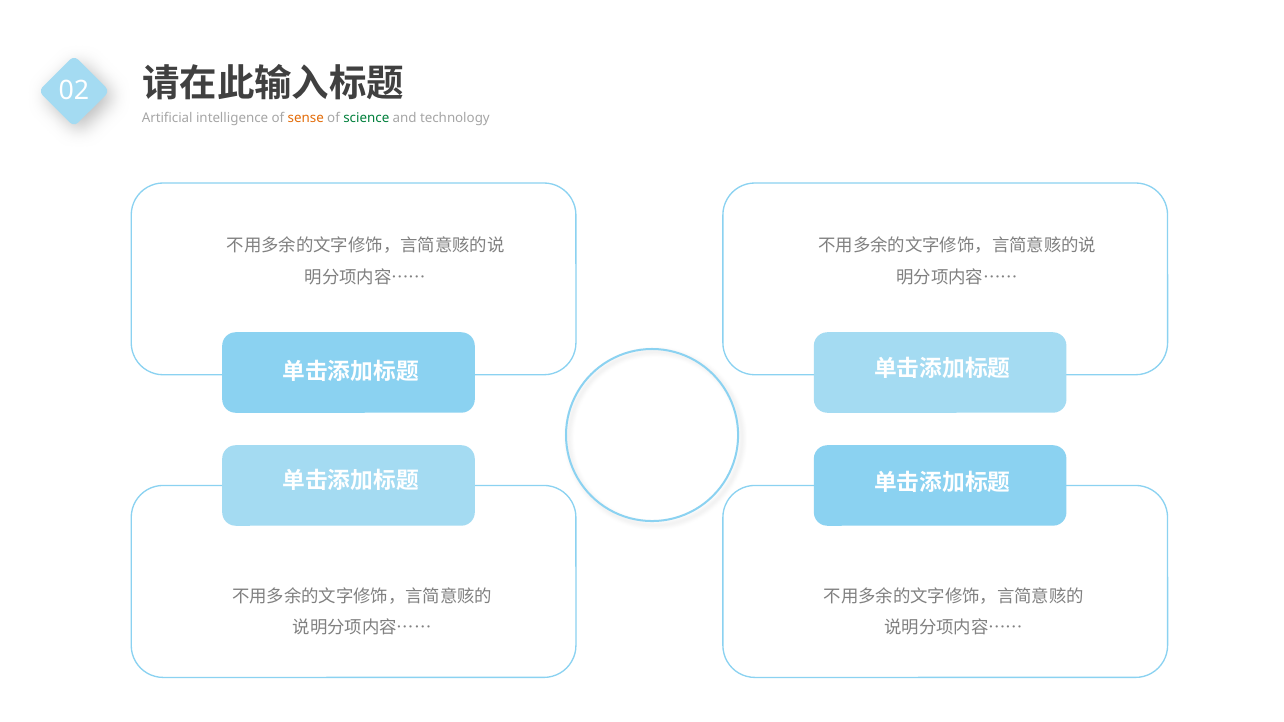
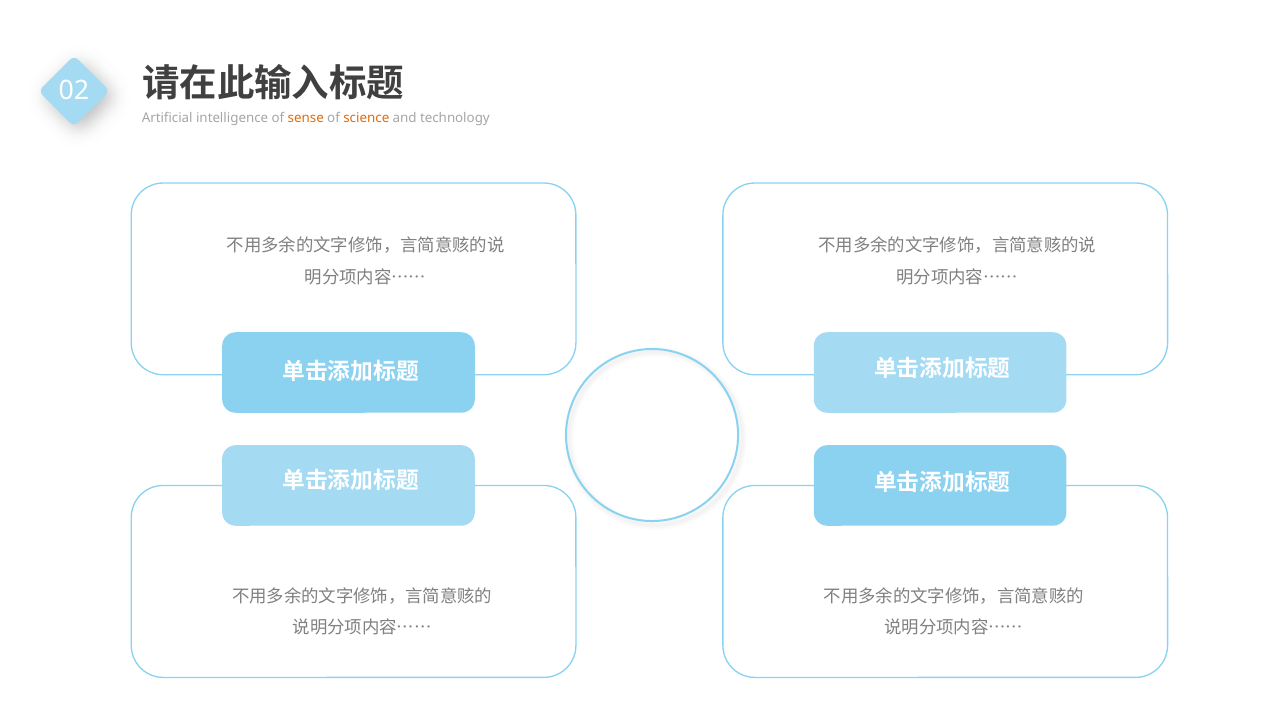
science colour: green -> orange
